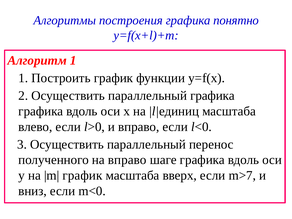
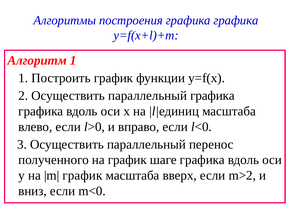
построения графика понятно: понятно -> графика
на вправо: вправо -> график
m>7: m>7 -> m>2
